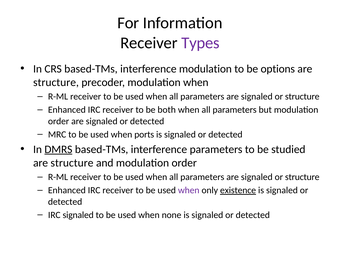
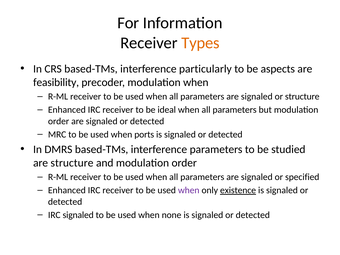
Types colour: purple -> orange
interference modulation: modulation -> particularly
options: options -> aspects
structure at (56, 82): structure -> feasibility
both: both -> ideal
DMRS underline: present -> none
structure at (302, 177): structure -> specified
